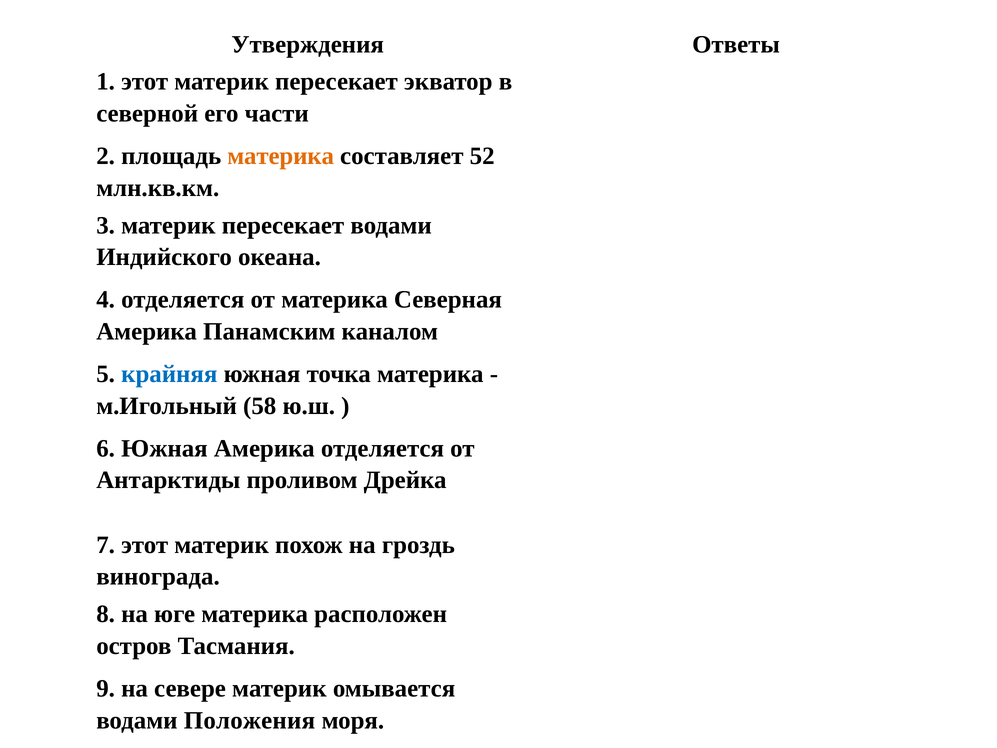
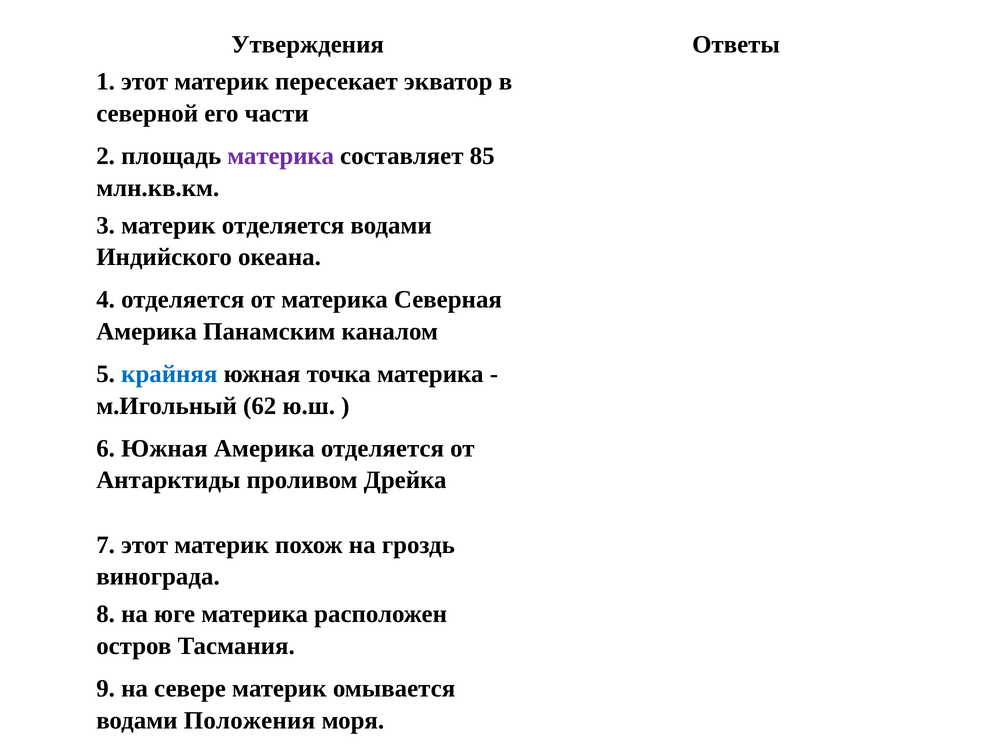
материка at (281, 156) colour: orange -> purple
52: 52 -> 85
3 материк пересекает: пересекает -> отделяется
58: 58 -> 62
